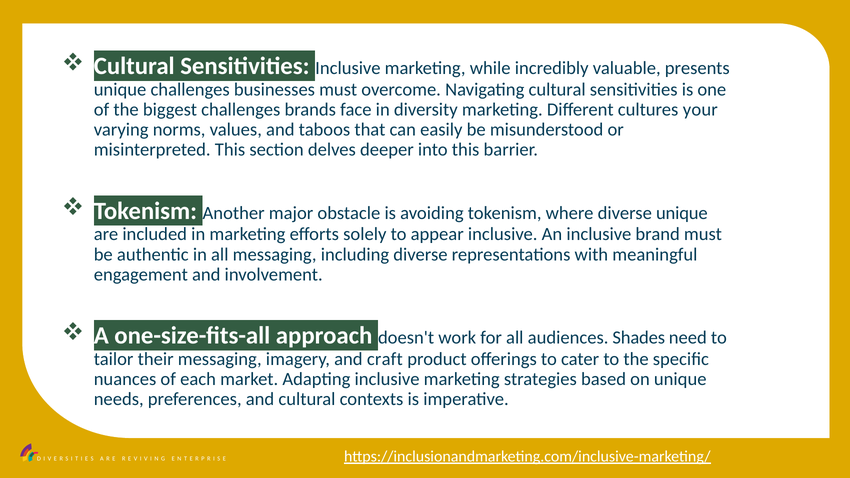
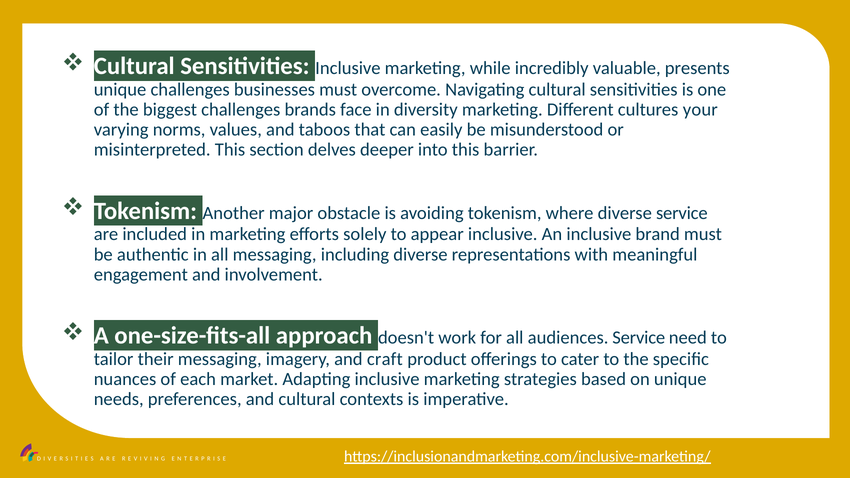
diverse unique: unique -> service
audiences Shades: Shades -> Service
